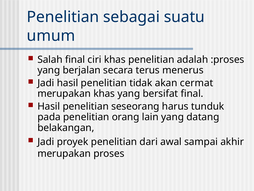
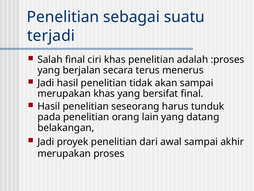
umum: umum -> terjadi
akan cermat: cermat -> sampai
